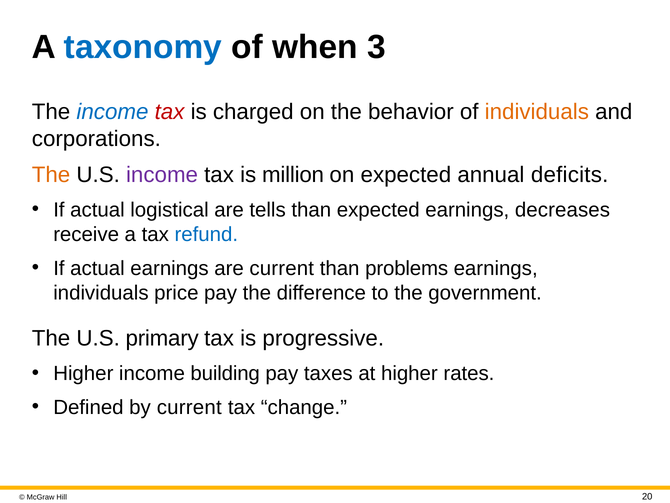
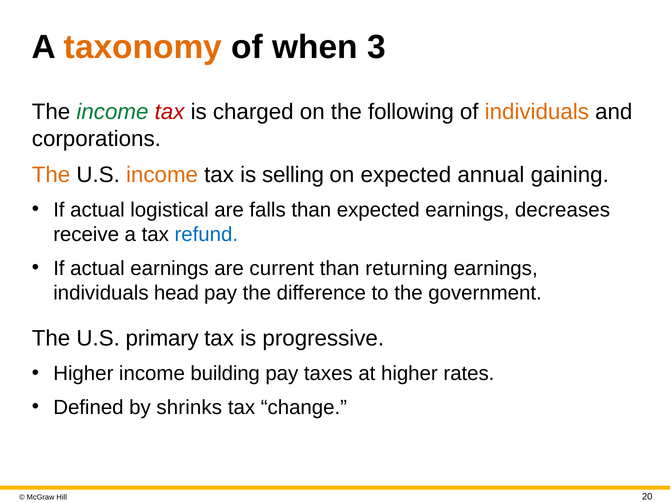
taxonomy colour: blue -> orange
income at (112, 112) colour: blue -> green
behavior: behavior -> following
income at (162, 175) colour: purple -> orange
million: million -> selling
deficits: deficits -> gaining
tells: tells -> falls
problems: problems -> returning
price: price -> head
by current: current -> shrinks
